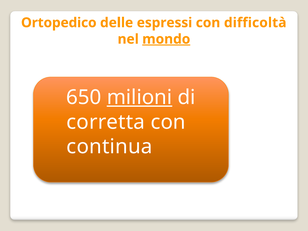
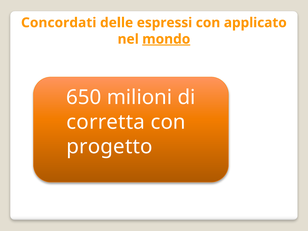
Ortopedico: Ortopedico -> Concordati
difficoltà: difficoltà -> applicato
milioni underline: present -> none
continua: continua -> progetto
